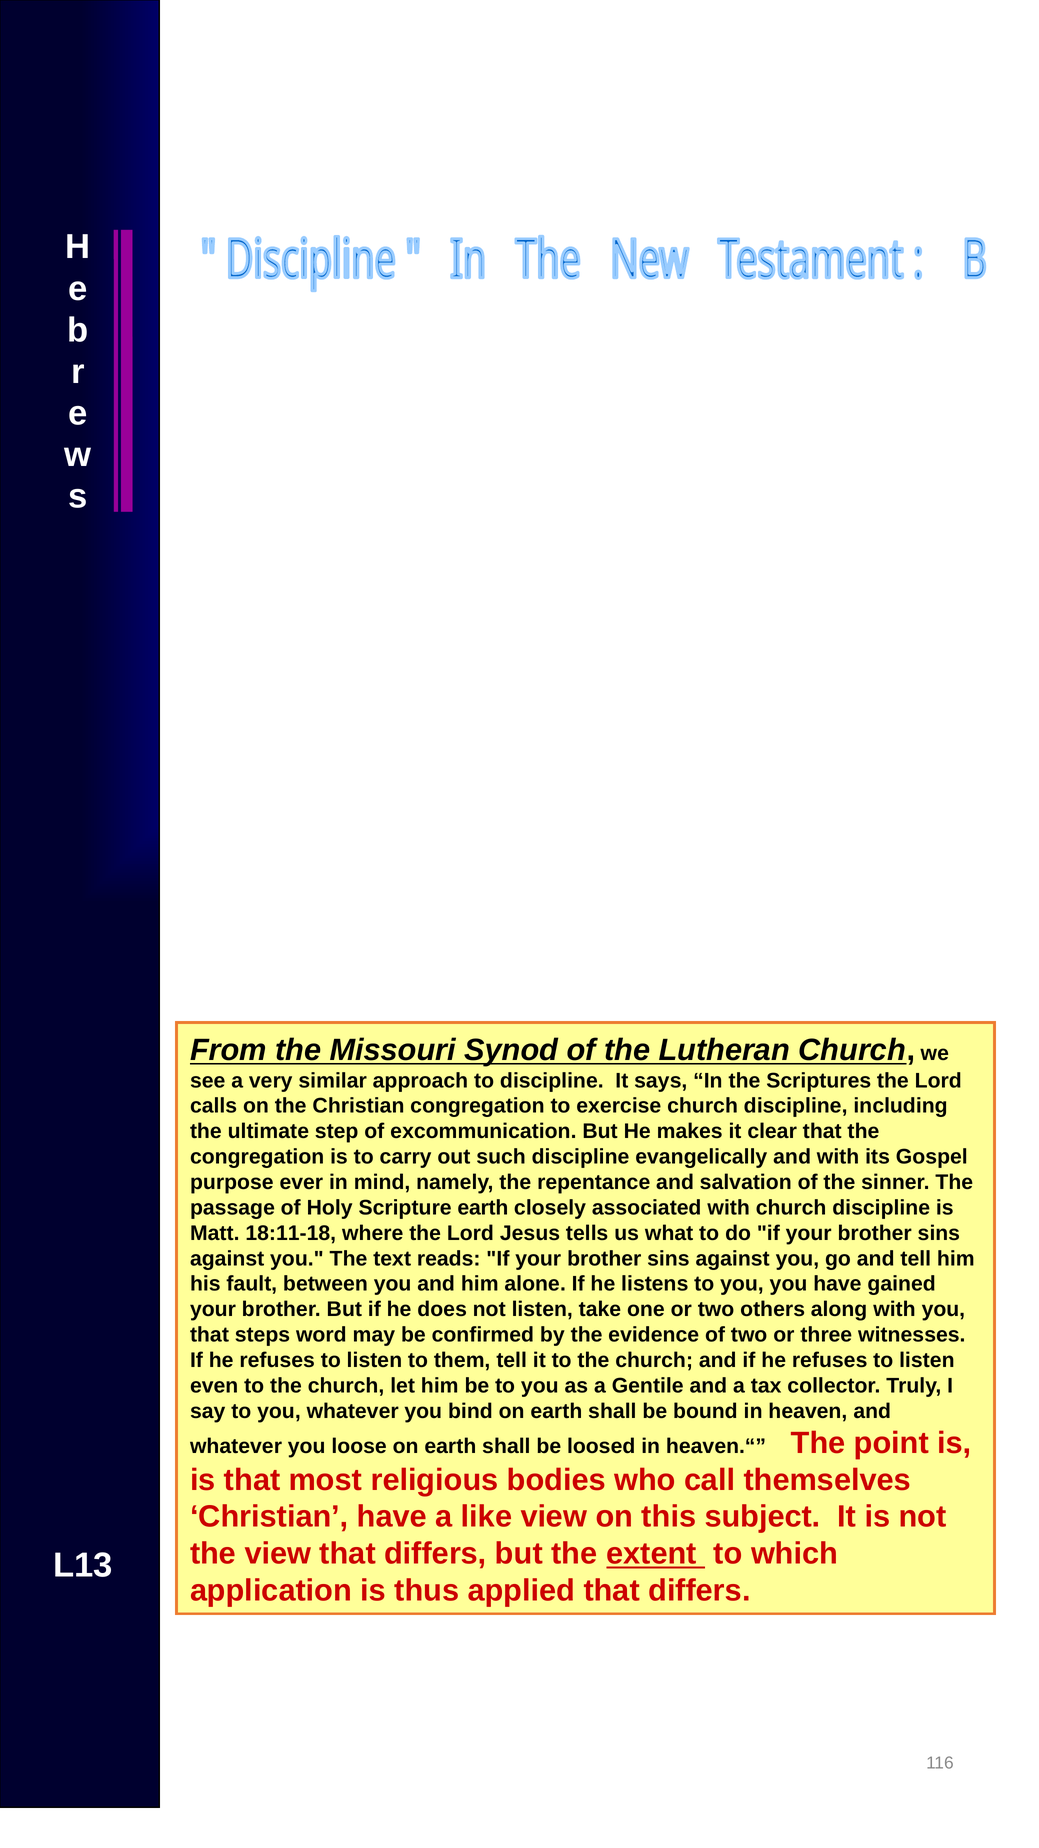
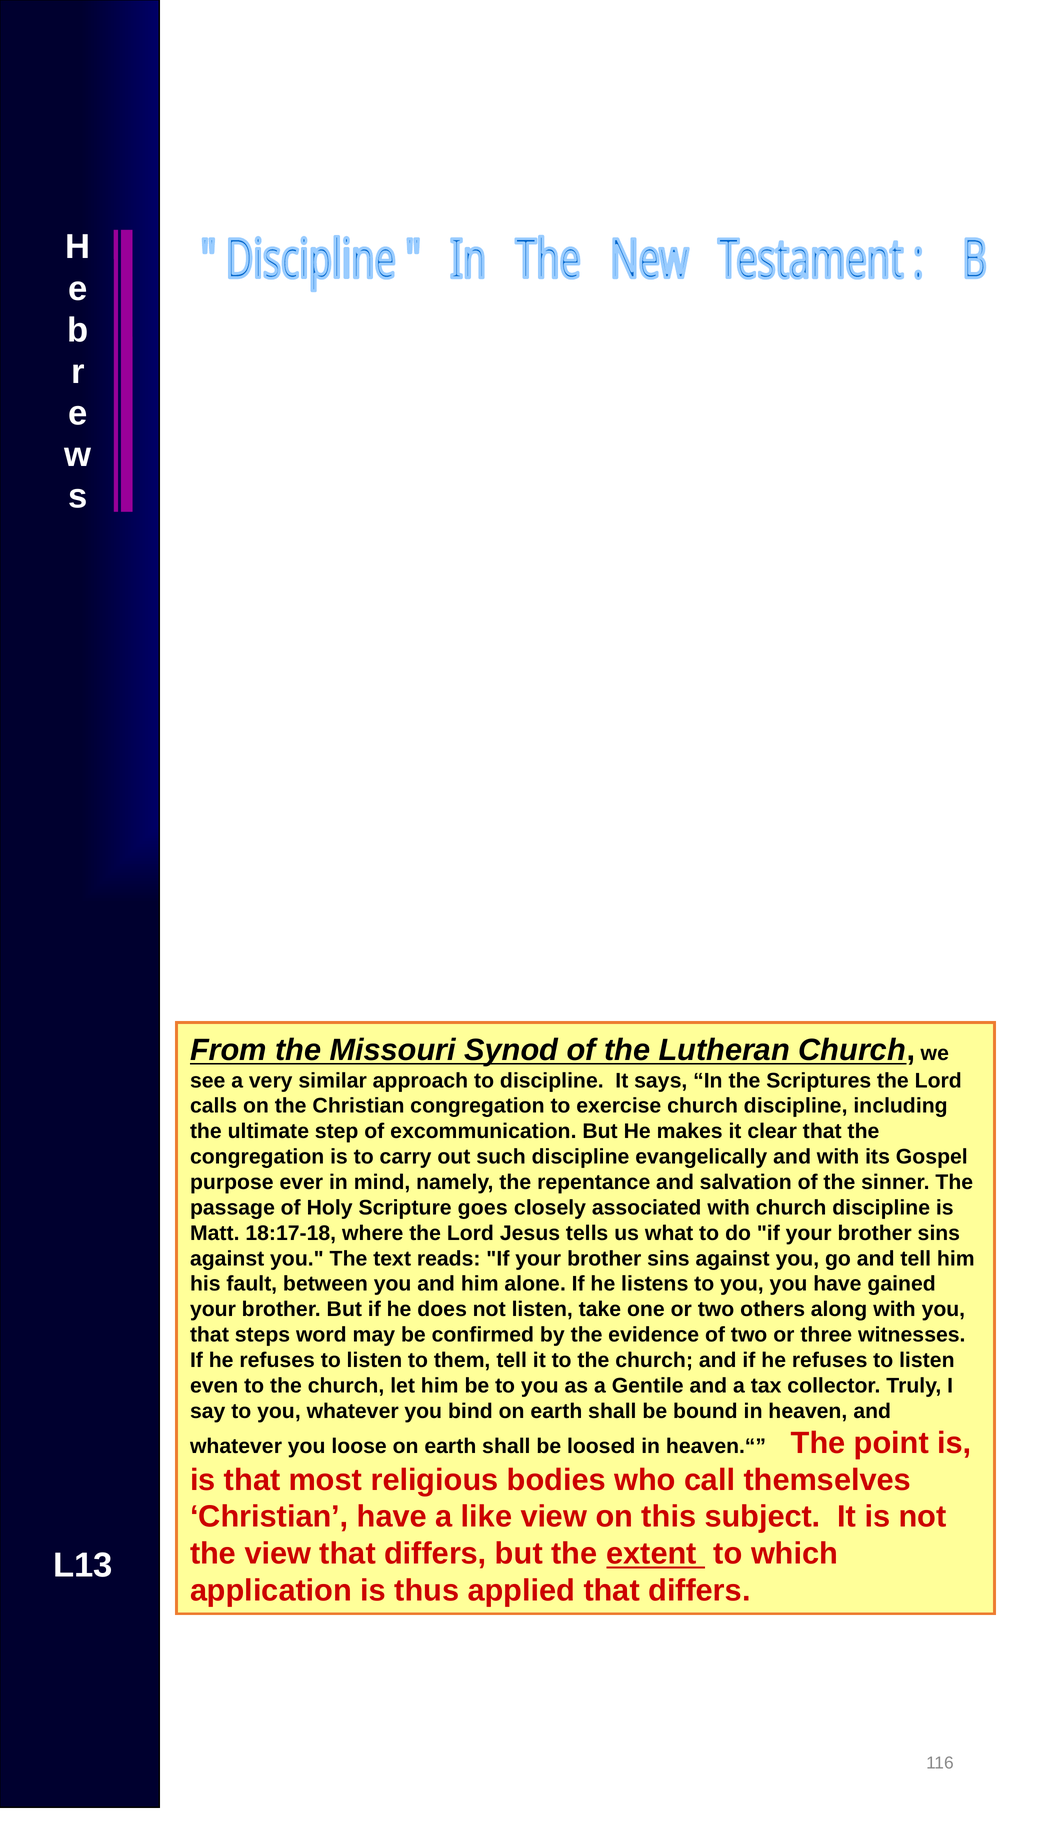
Scripture earth: earth -> goes
18:11-18: 18:11-18 -> 18:17-18
